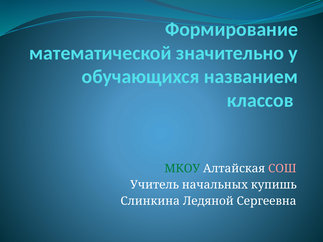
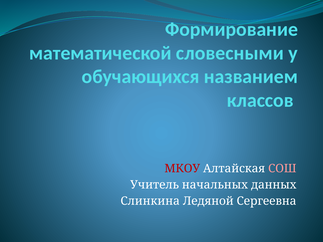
значительно: значительно -> словесными
МКОУ colour: green -> red
купишь: купишь -> данных
